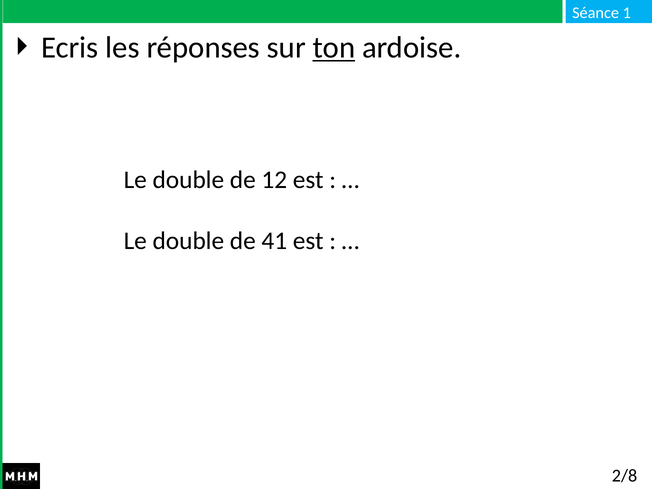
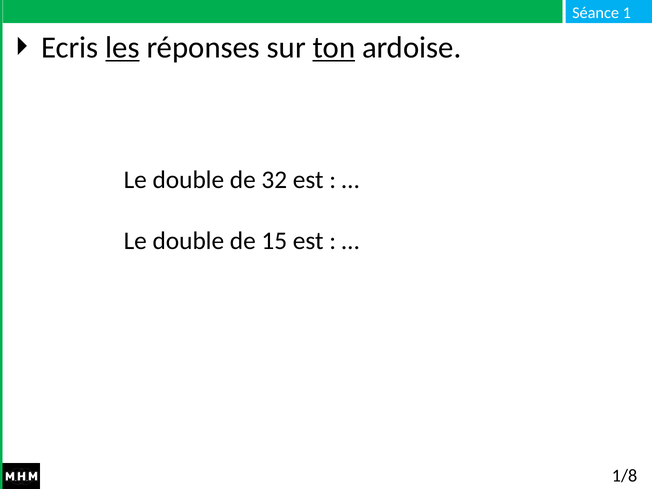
les underline: none -> present
12: 12 -> 32
41: 41 -> 15
2/8: 2/8 -> 1/8
